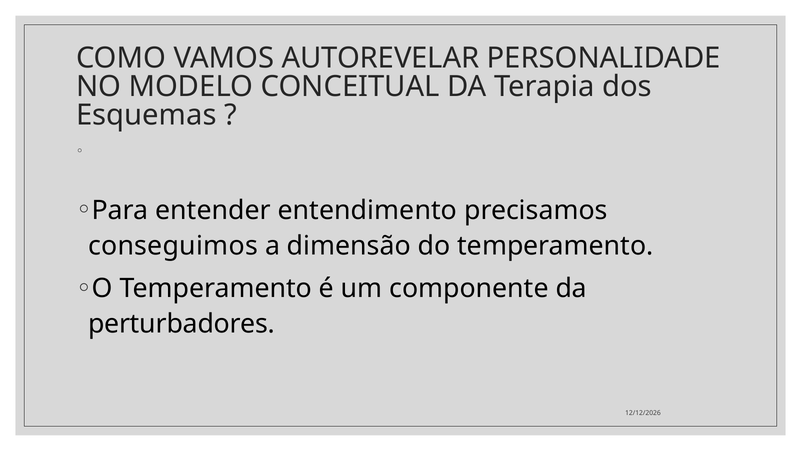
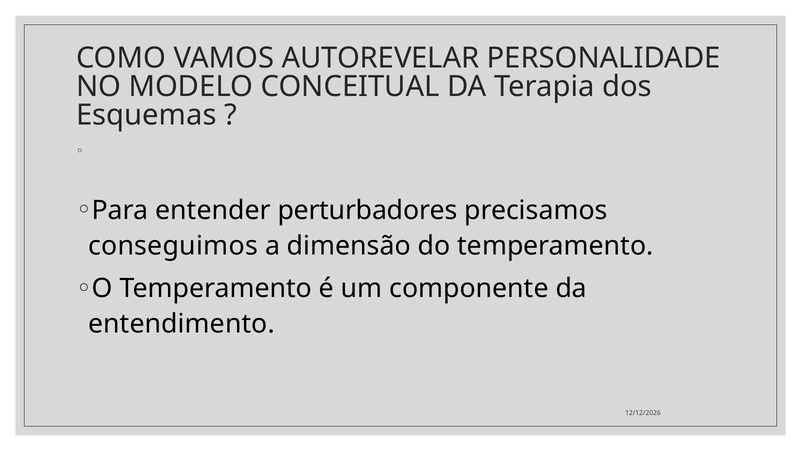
entendimento: entendimento -> perturbadores
perturbadores: perturbadores -> entendimento
